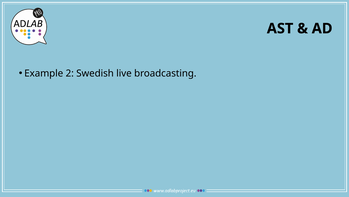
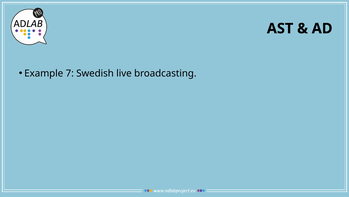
2: 2 -> 7
